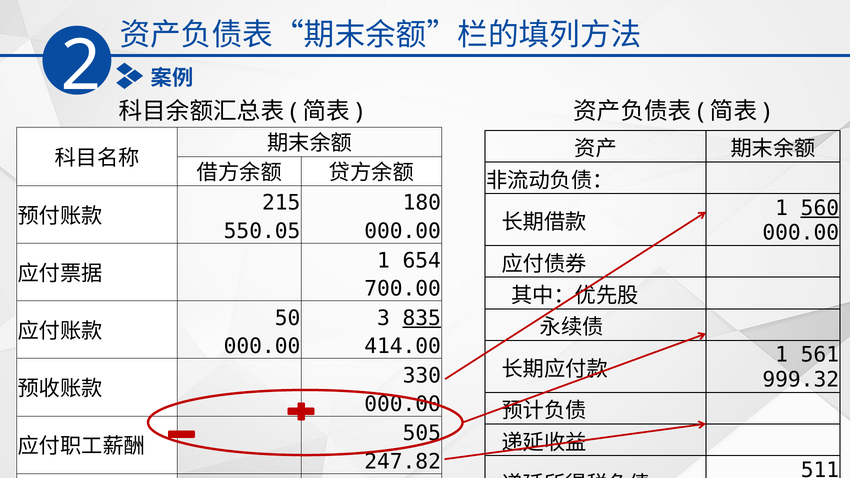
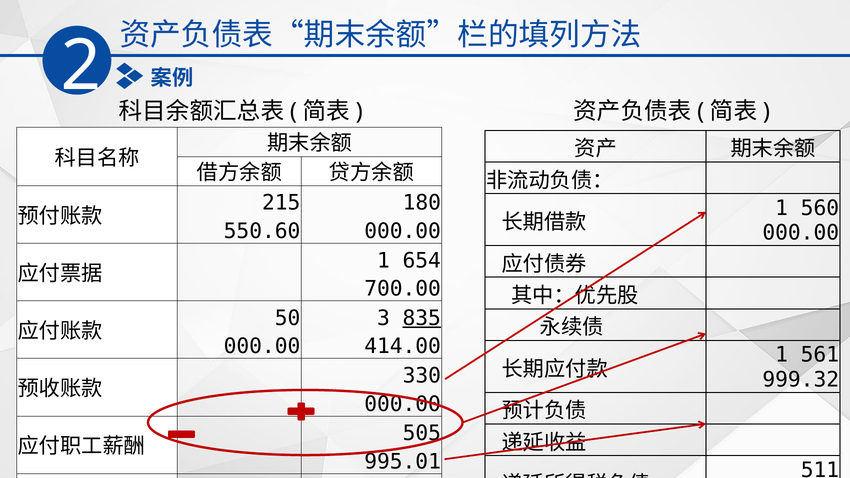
560 at (820, 208) underline: present -> none
550.05: 550.05 -> 550.60
247.82: 247.82 -> 995.01
